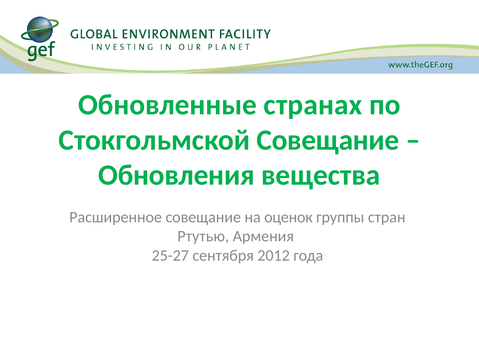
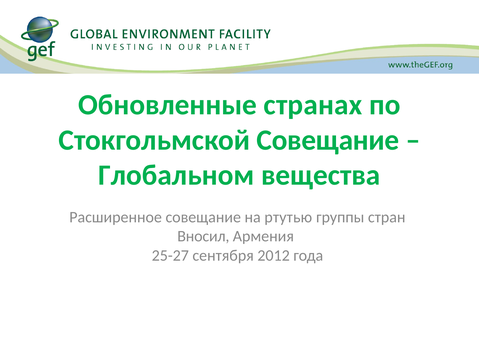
Обновления: Обновления -> Глобальном
оценок: оценок -> ртутью
Ртутью: Ртутью -> Вносил
